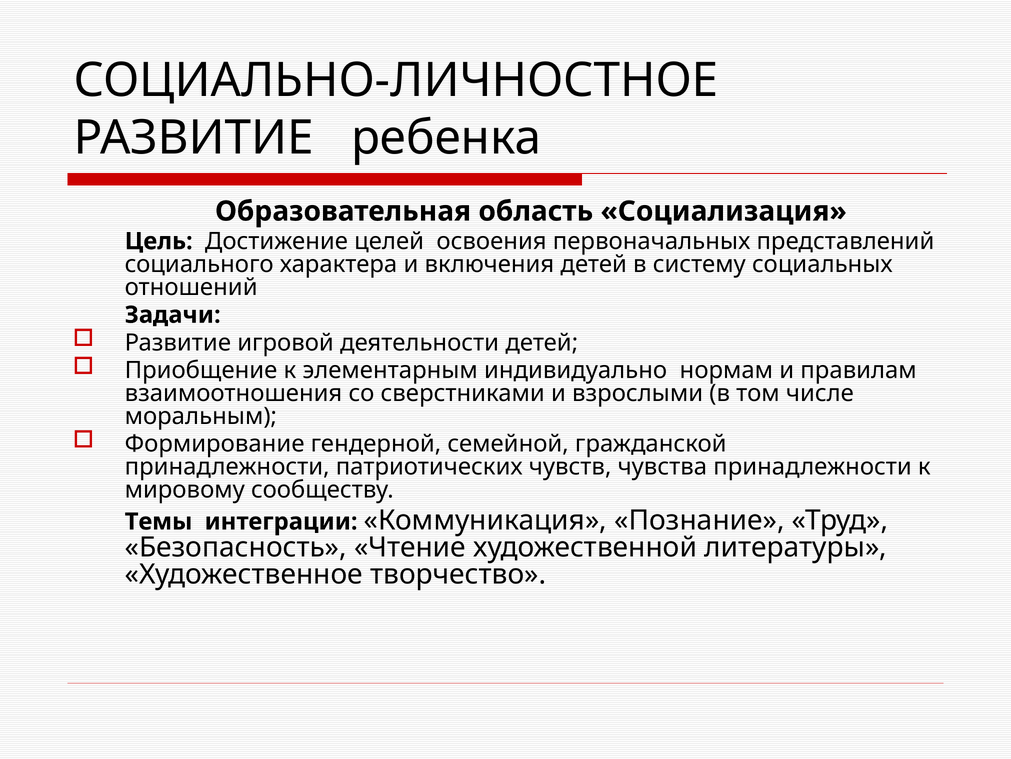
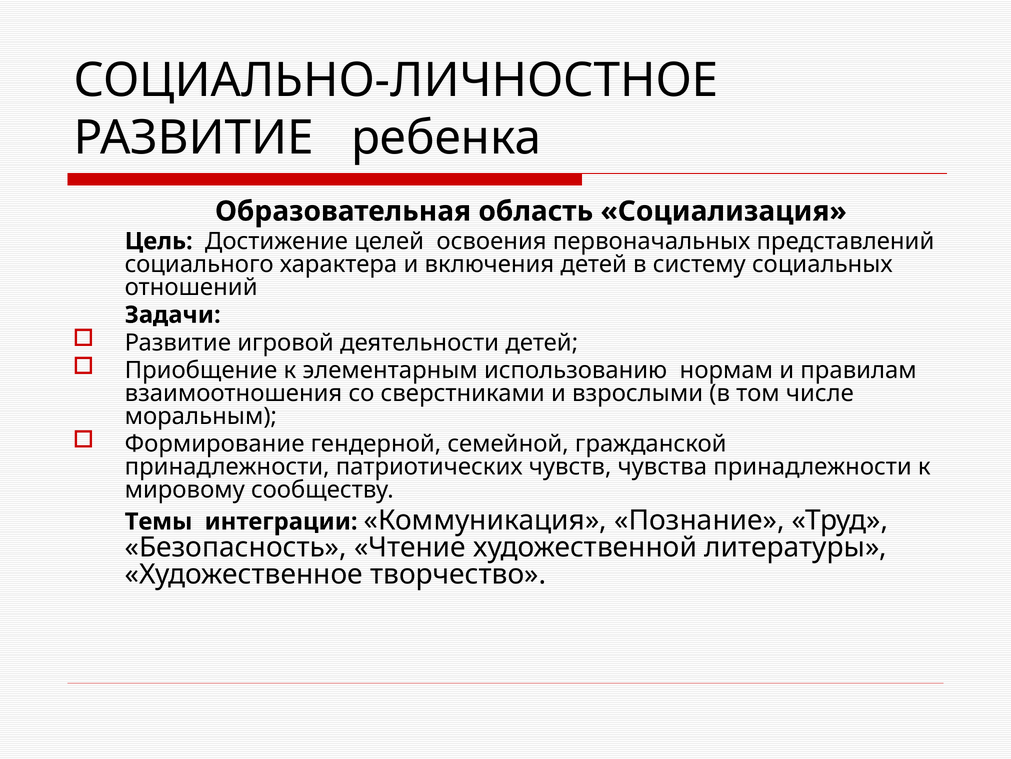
индивидуально: индивидуально -> использованию
